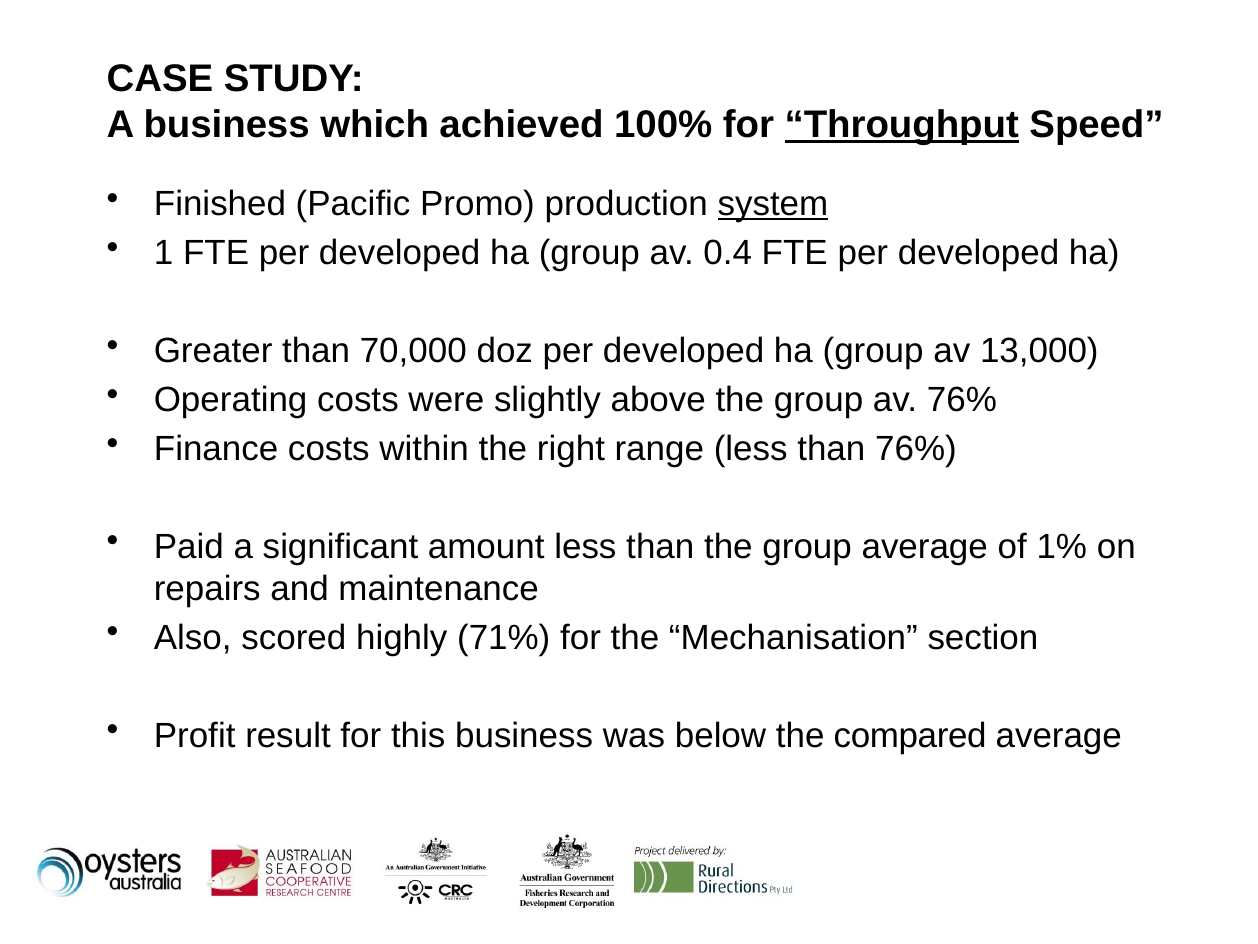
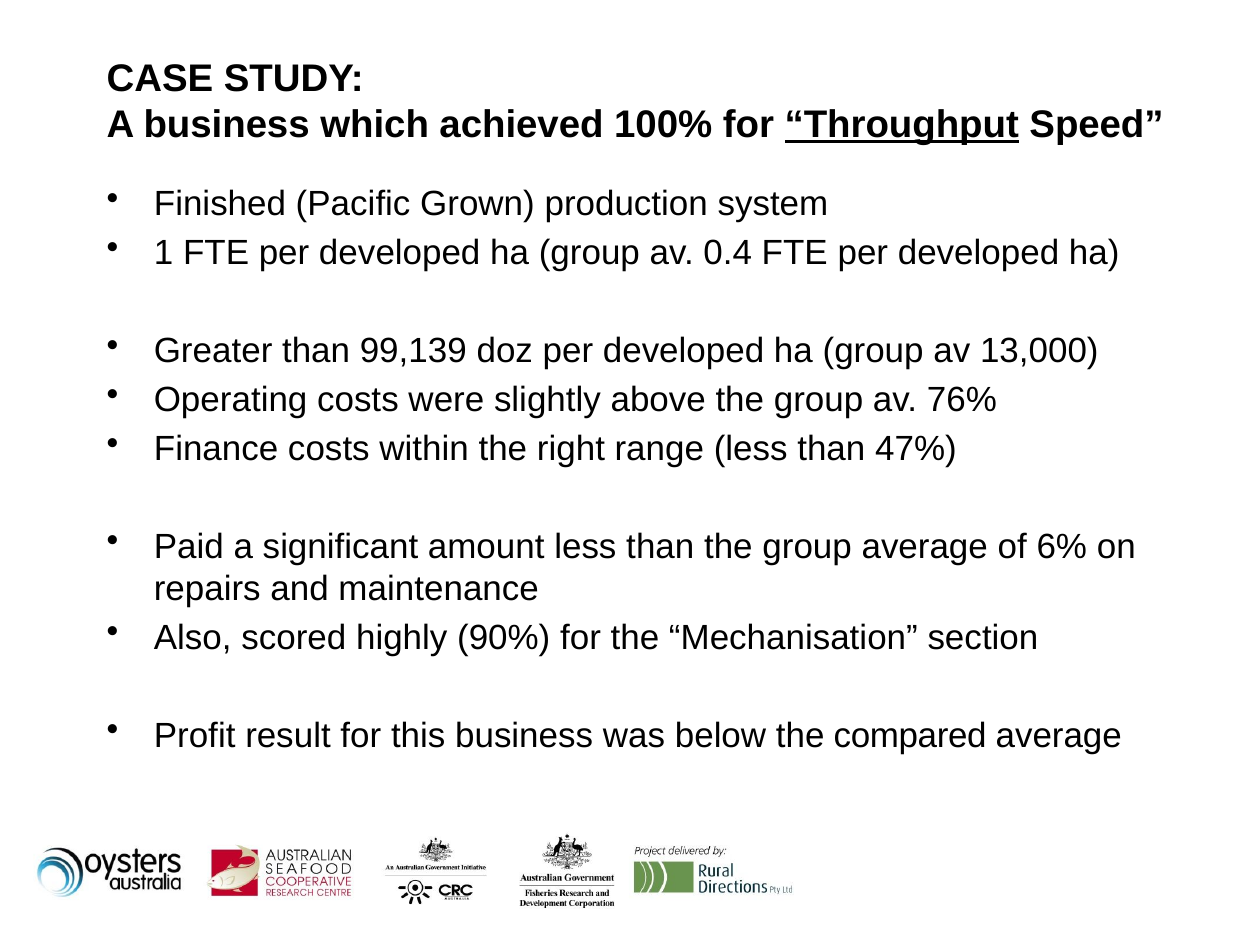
Promo: Promo -> Grown
system underline: present -> none
70,000: 70,000 -> 99,139
than 76%: 76% -> 47%
1%: 1% -> 6%
71%: 71% -> 90%
